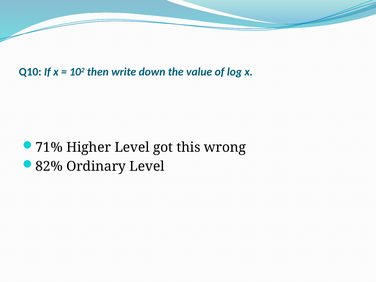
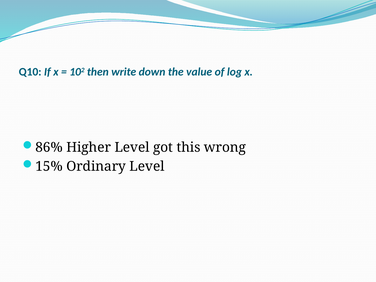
71%: 71% -> 86%
82%: 82% -> 15%
